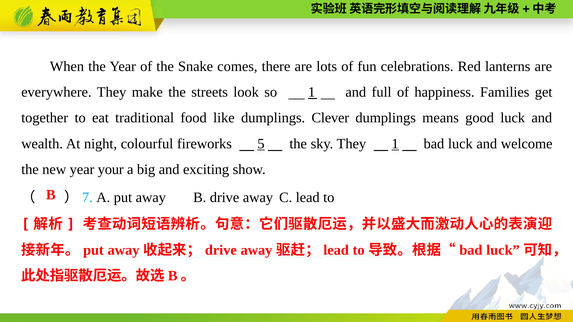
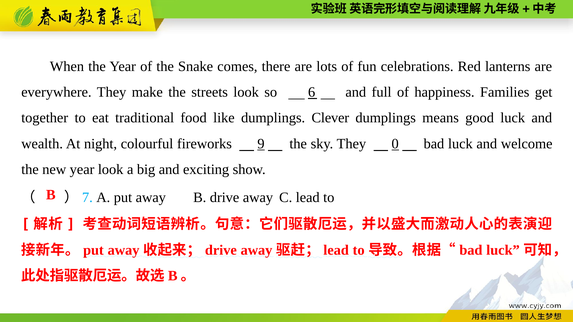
so 1: 1 -> 6
5: 5 -> 9
They 1: 1 -> 0
year your: your -> look
